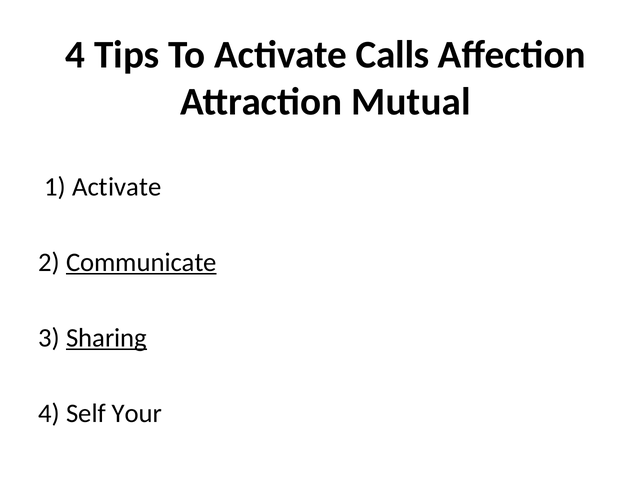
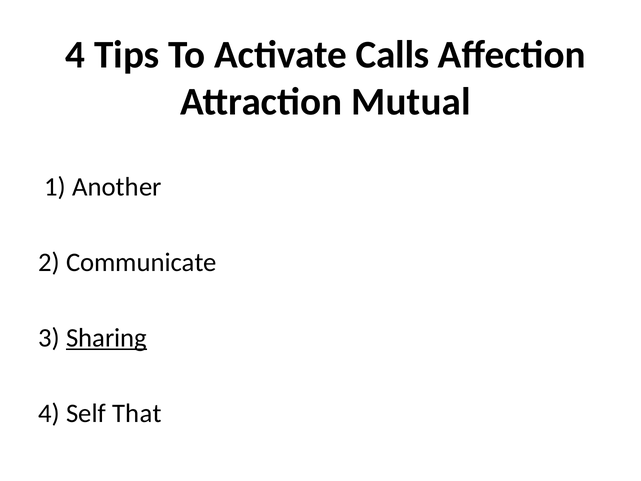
1 Activate: Activate -> Another
Communicate underline: present -> none
Your: Your -> That
